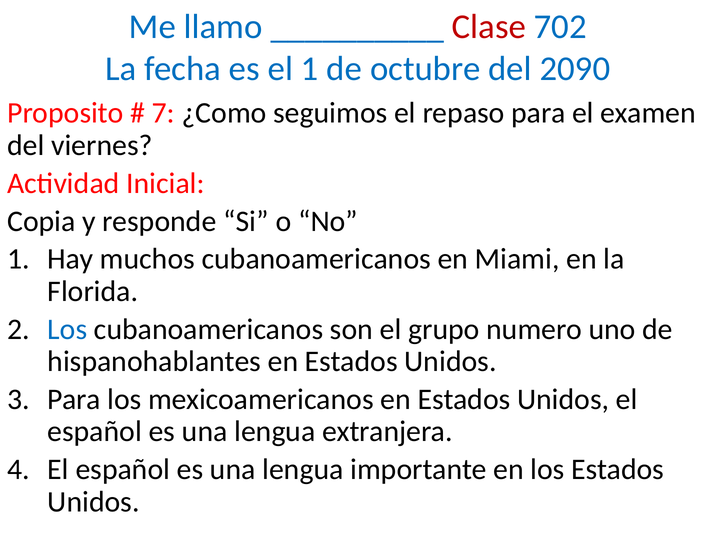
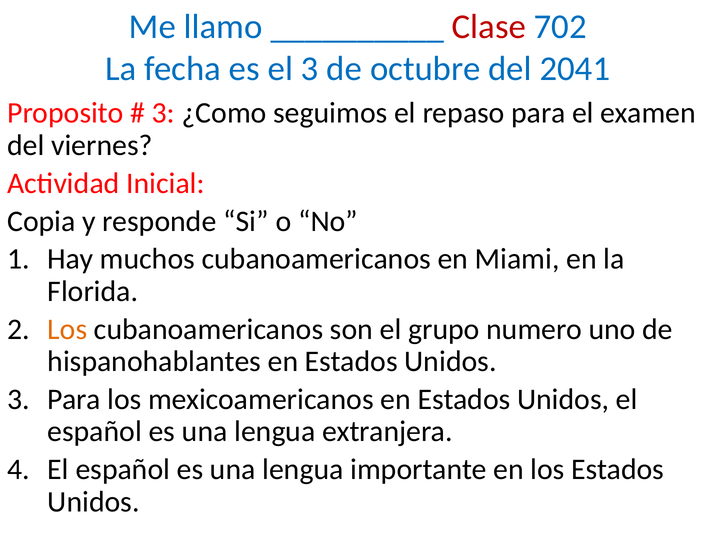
el 1: 1 -> 3
2090: 2090 -> 2041
7 at (163, 113): 7 -> 3
Los at (67, 329) colour: blue -> orange
